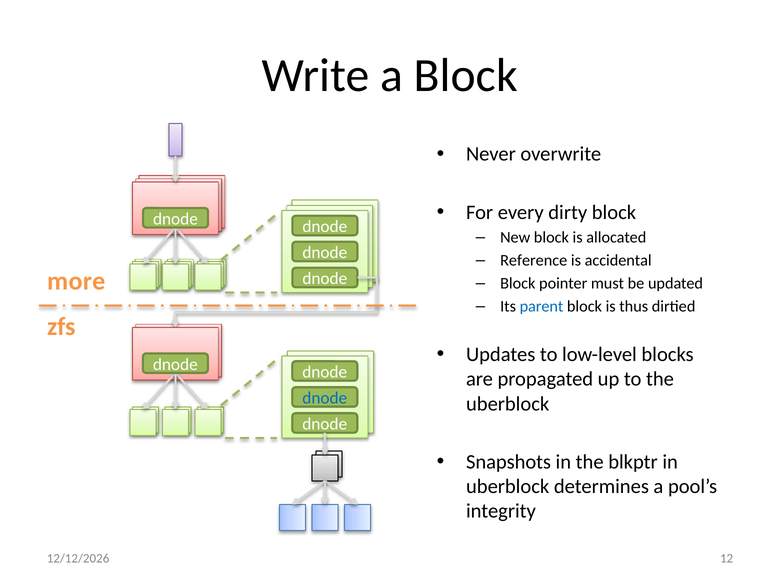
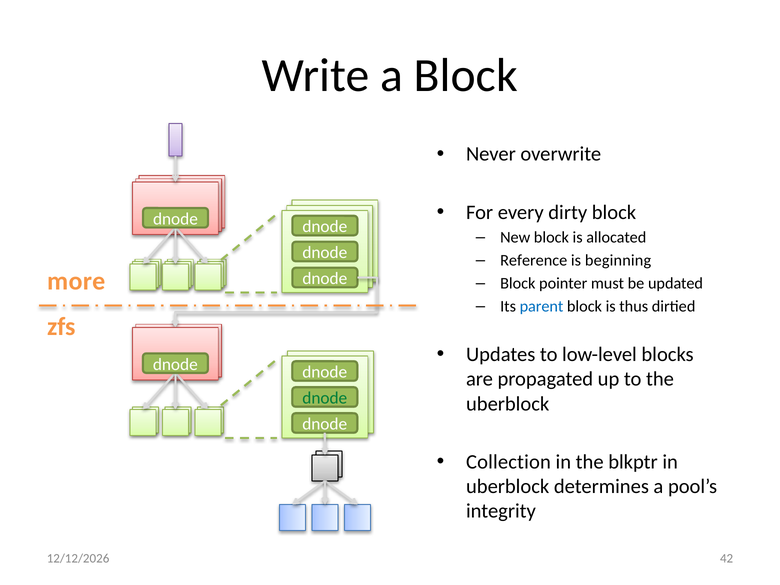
accidental: accidental -> beginning
dnode at (325, 398) colour: blue -> green
Snapshots: Snapshots -> Collection
12: 12 -> 42
